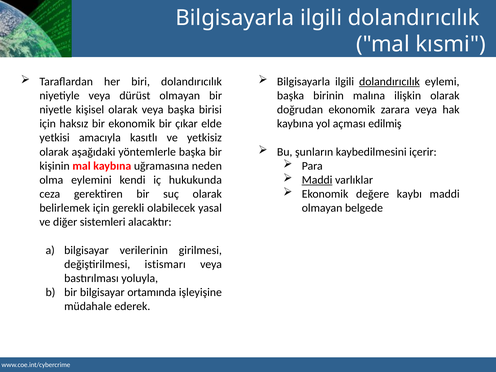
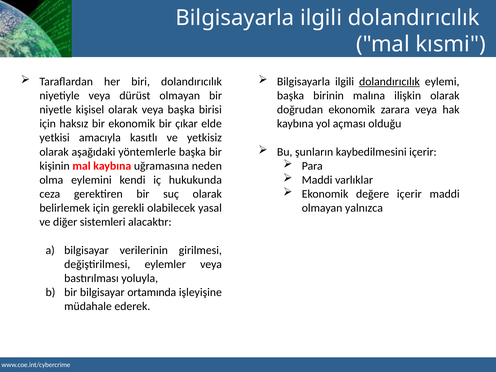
edilmiş: edilmiş -> olduğu
Maddi at (317, 180) underline: present -> none
değere kaybı: kaybı -> içerir
belgede: belgede -> yalnızca
istismarı: istismarı -> eylemler
